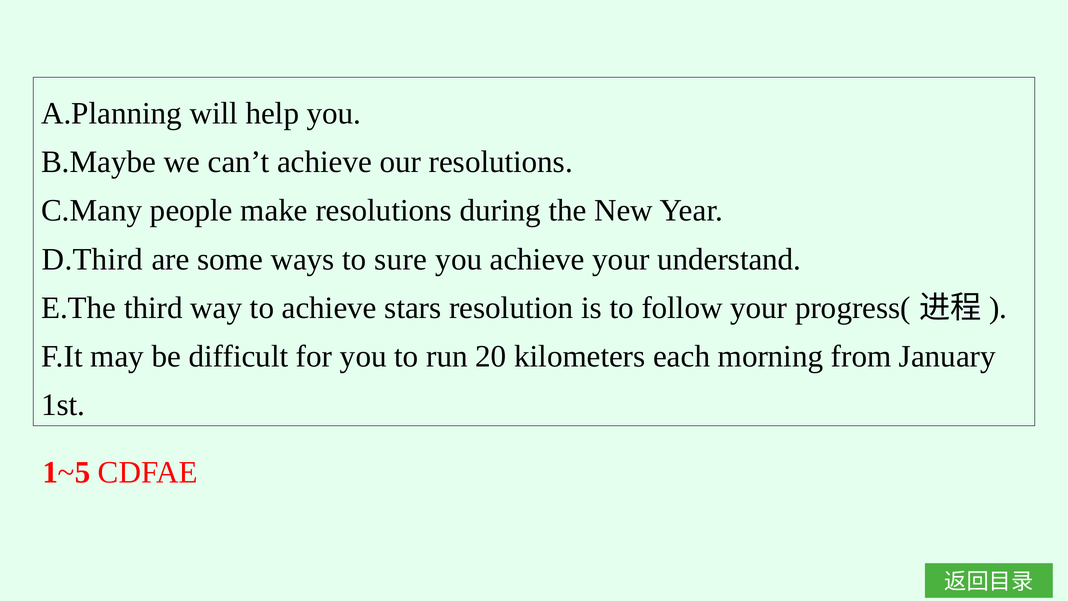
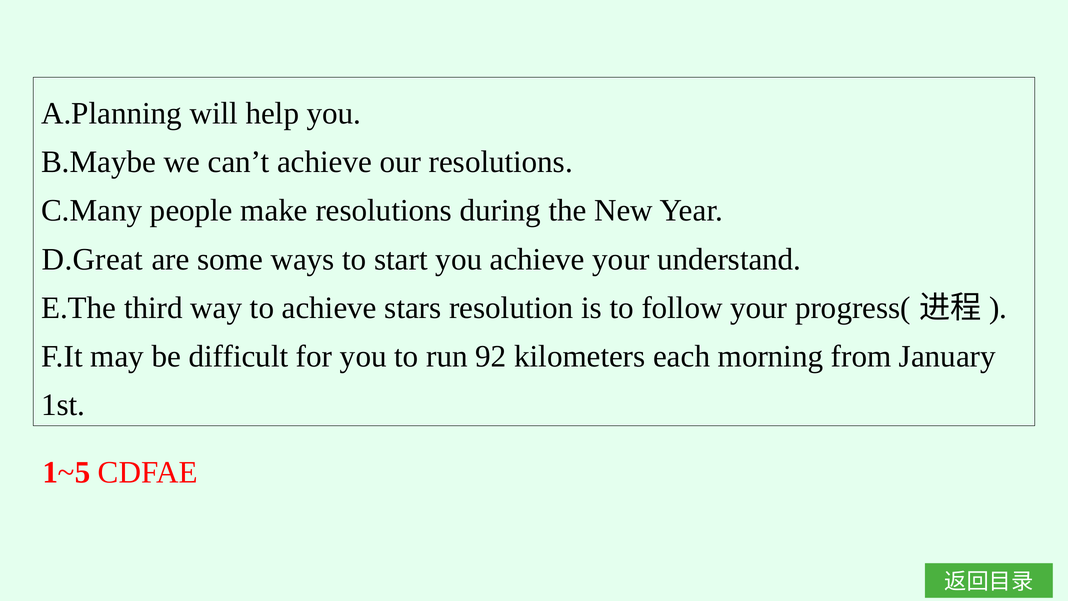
D.Third: D.Third -> D.Great
sure: sure -> start
20: 20 -> 92
